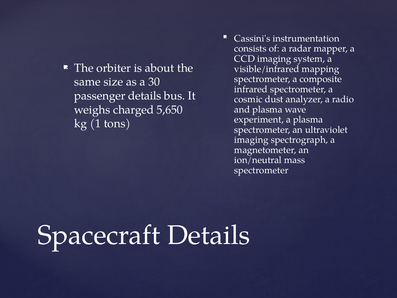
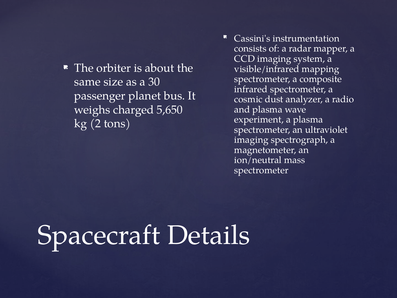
passenger details: details -> planet
1: 1 -> 2
